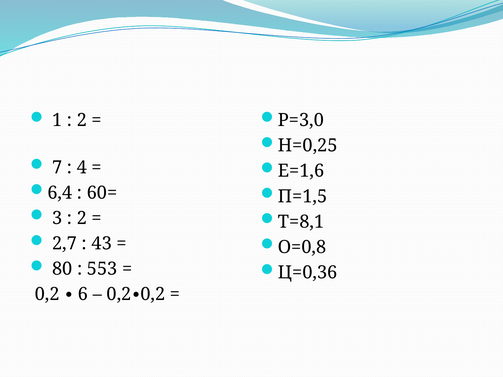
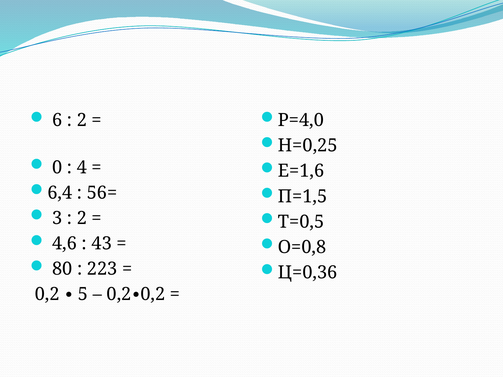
1: 1 -> 6
Р=3,0: Р=3,0 -> Р=4,0
7: 7 -> 0
60=: 60= -> 56=
Т=8,1: Т=8,1 -> Т=0,5
2,7: 2,7 -> 4,6
553: 553 -> 223
6: 6 -> 5
